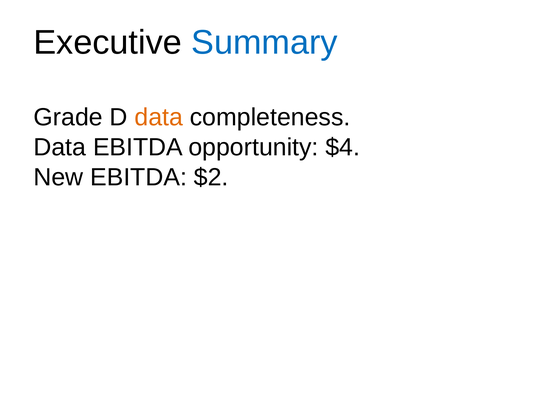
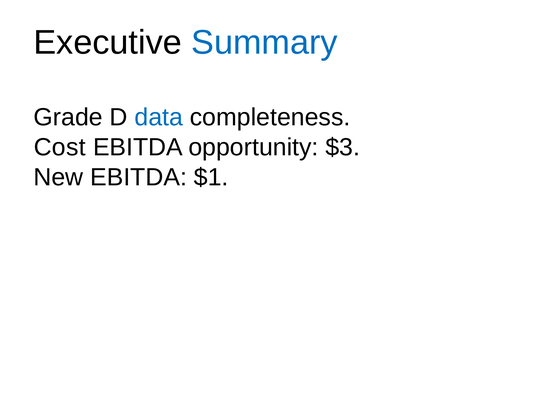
data at (159, 117) colour: orange -> blue
Data at (60, 147): Data -> Cost
$4: $4 -> $3
$2: $2 -> $1
